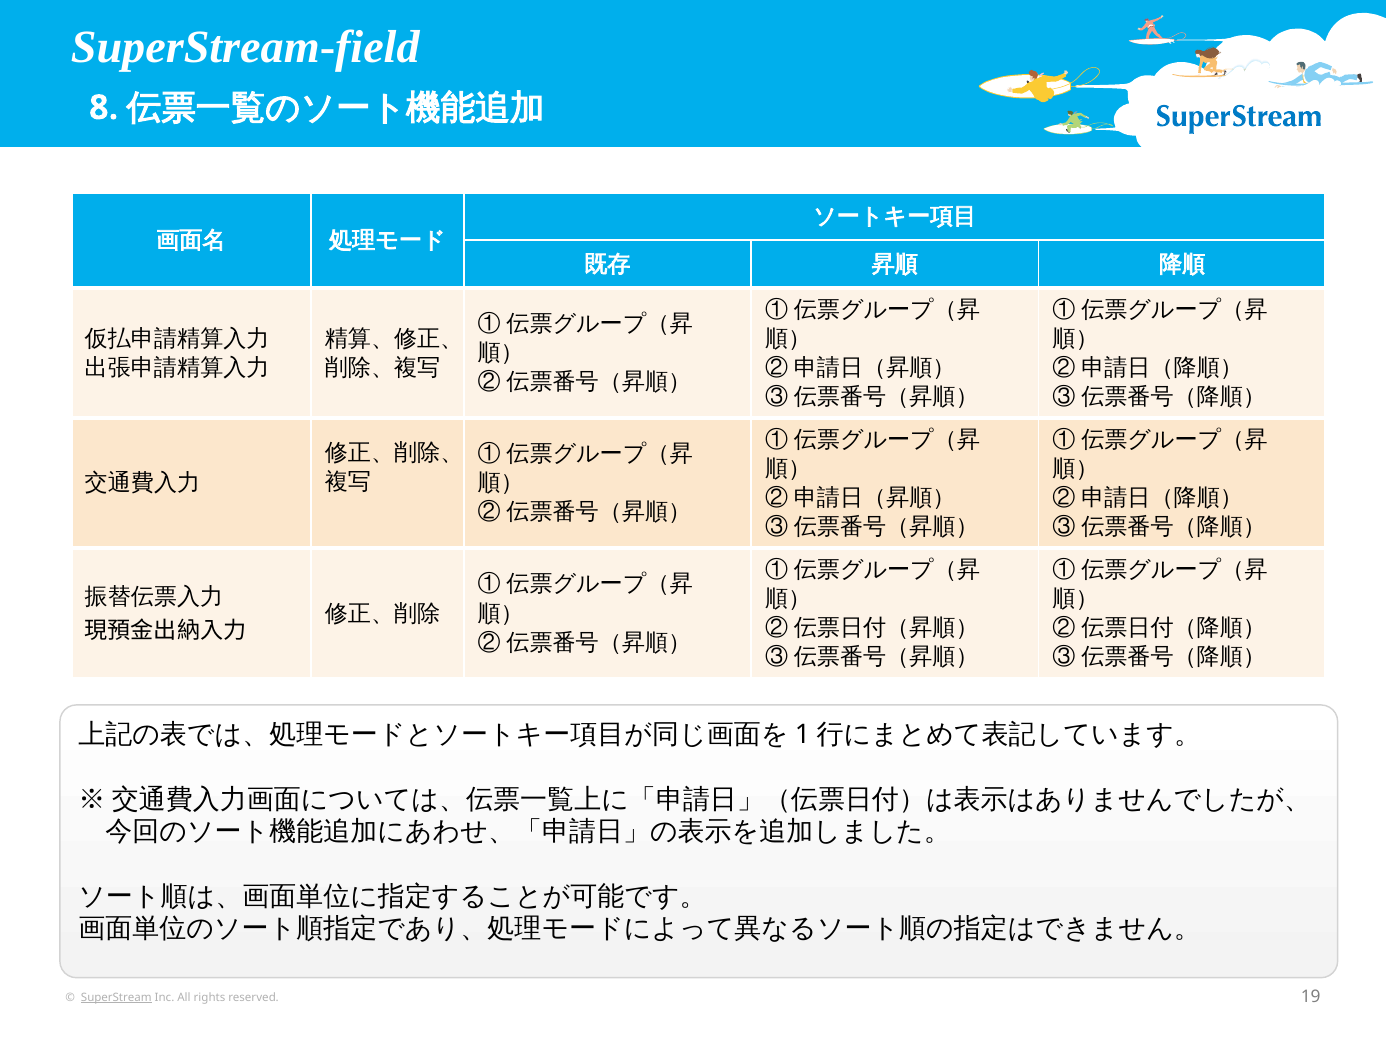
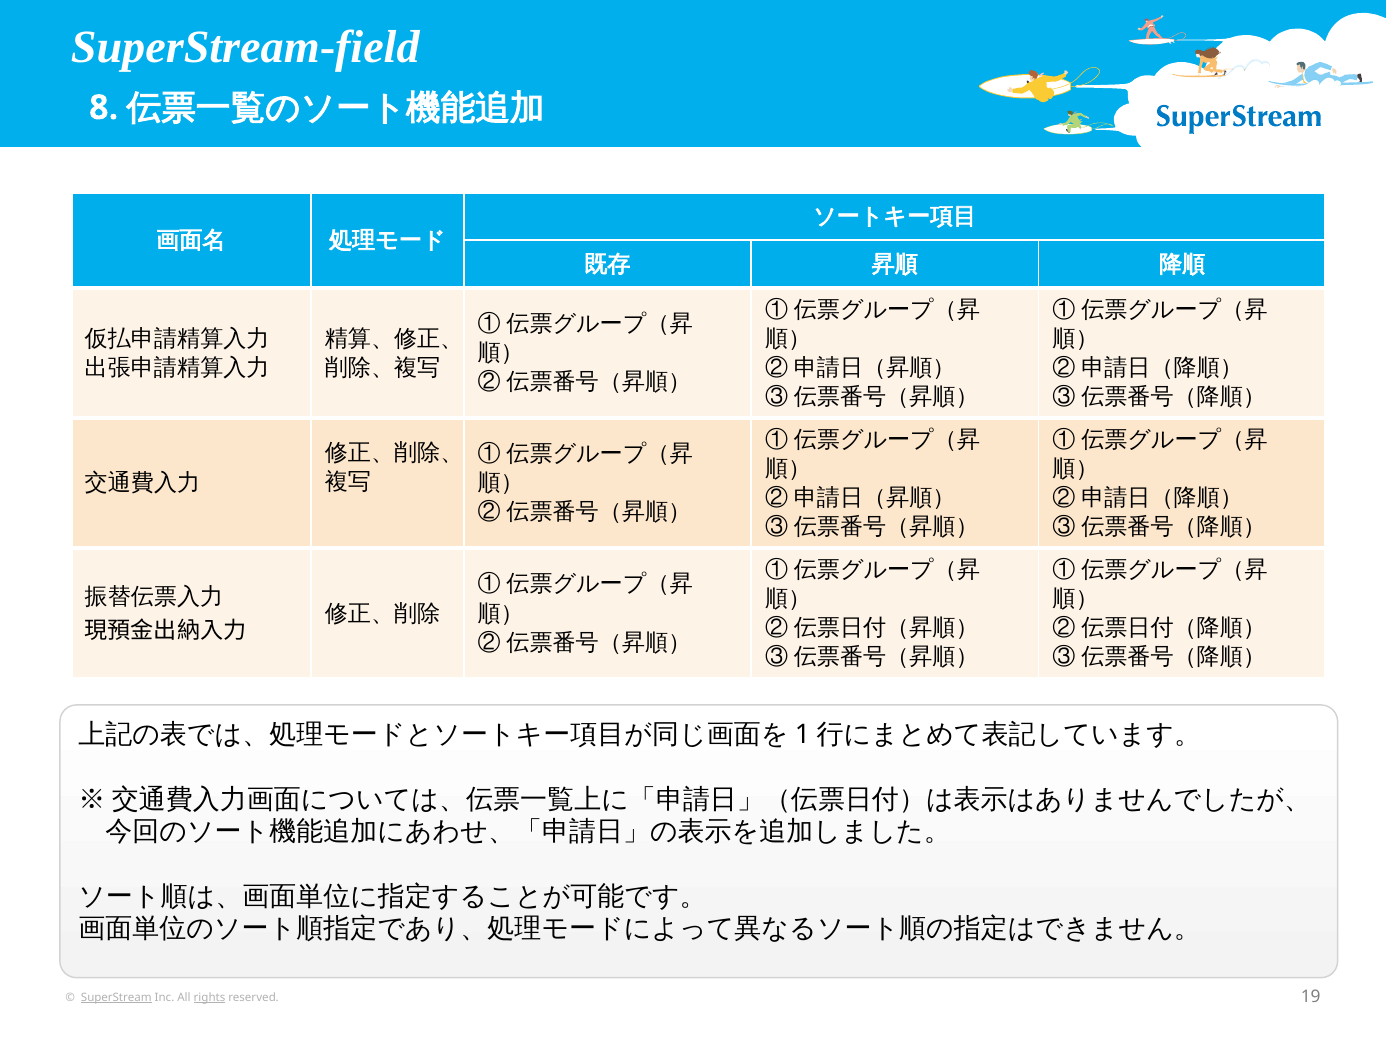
rights underline: none -> present
